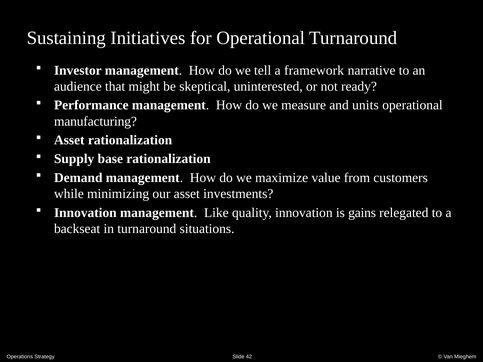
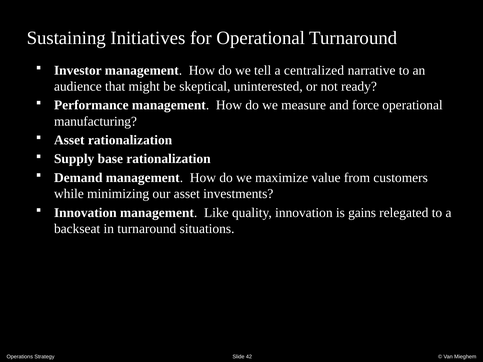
framework: framework -> centralized
units: units -> force
